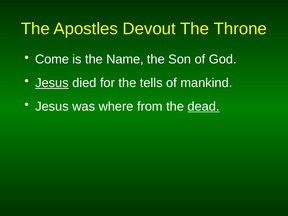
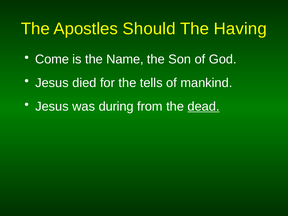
Devout: Devout -> Should
Throne: Throne -> Having
Jesus at (52, 83) underline: present -> none
where: where -> during
